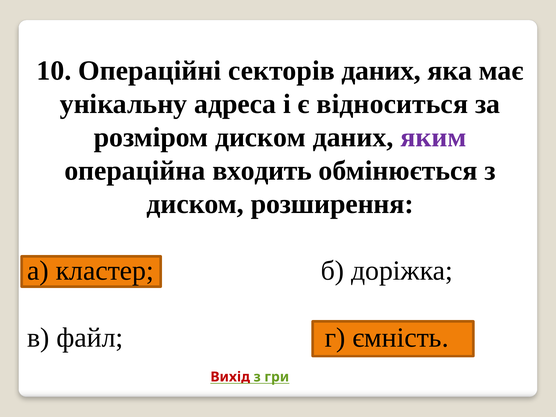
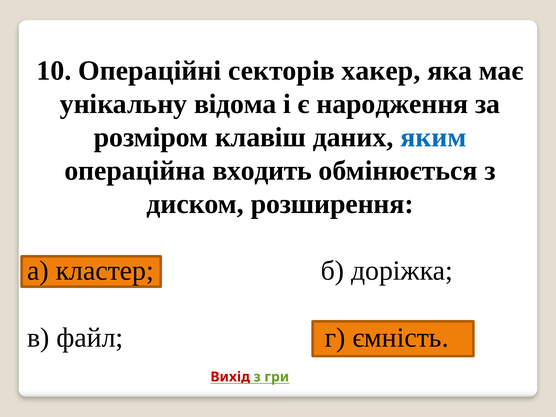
секторів даних: даних -> хакер
адреса: адреса -> відома
відноситься: відноситься -> народження
розміром диском: диском -> клавіш
яким colour: purple -> blue
